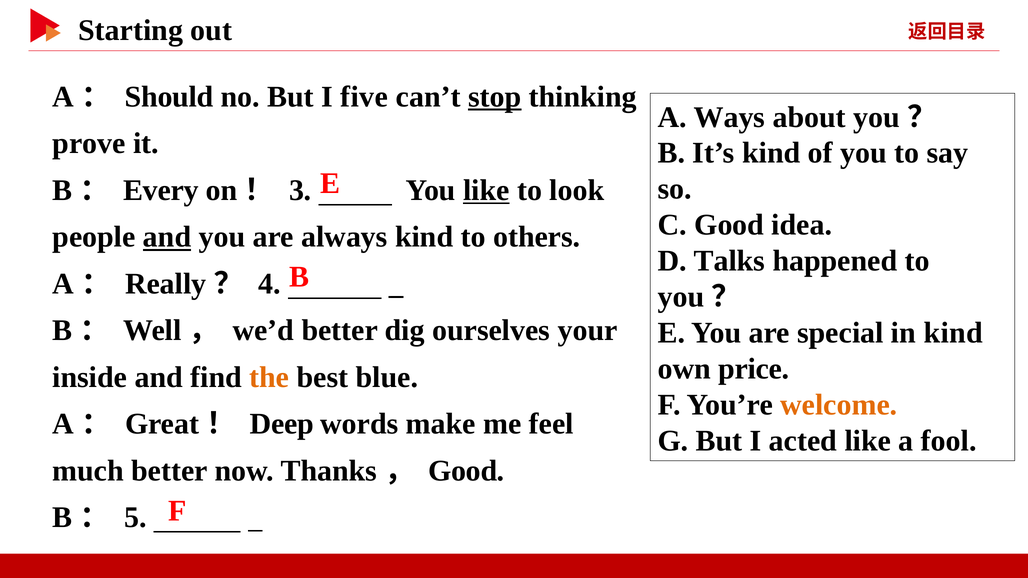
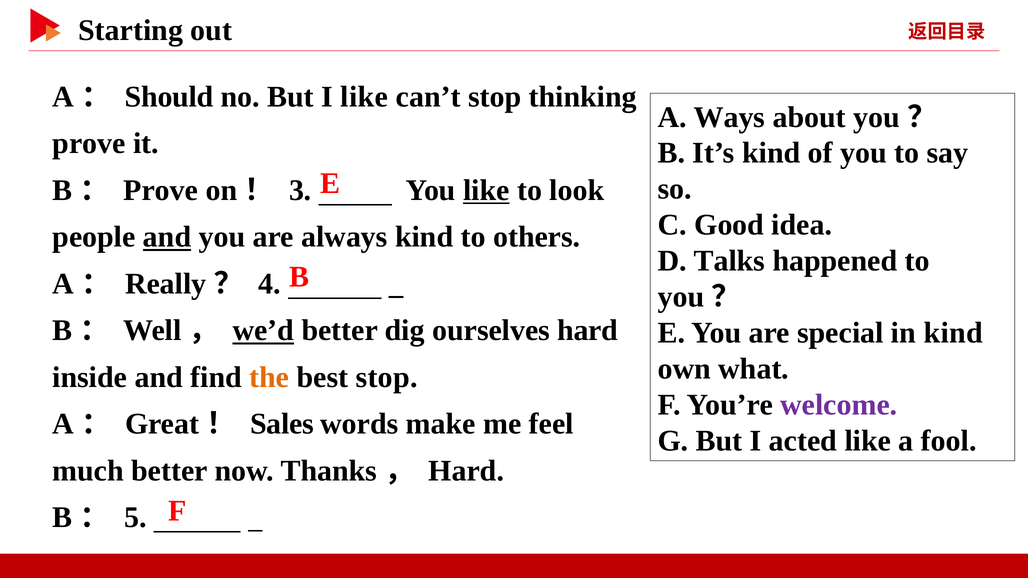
I five: five -> like
stop at (495, 97) underline: present -> none
Every at (161, 190): Every -> Prove
we’d underline: none -> present
ourselves your: your -> hard
price: price -> what
best blue: blue -> stop
welcome colour: orange -> purple
Deep: Deep -> Sales
Good at (466, 471): Good -> Hard
